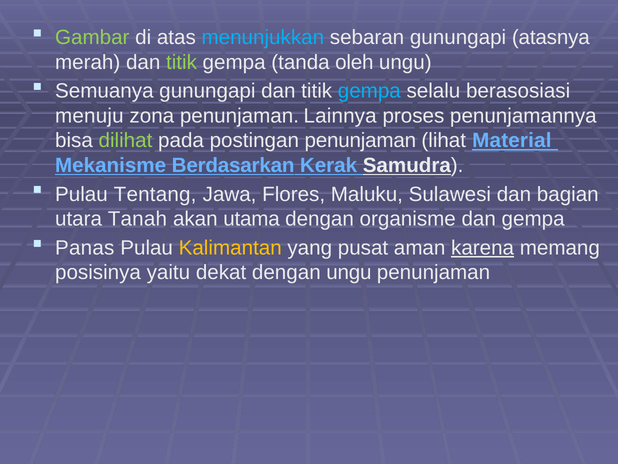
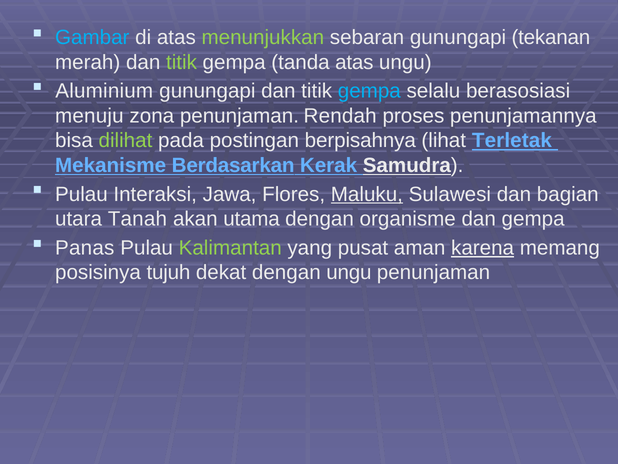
Gambar colour: light green -> light blue
menunjukkan colour: light blue -> light green
atasnya: atasnya -> tekanan
tanda oleh: oleh -> atas
Semuanya: Semuanya -> Aluminium
Lainnya: Lainnya -> Rendah
postingan penunjaman: penunjaman -> berpisahnya
Material: Material -> Terletak
Tentang: Tentang -> Interaksi
Maluku underline: none -> present
Kalimantan colour: yellow -> light green
yaitu: yaitu -> tujuh
